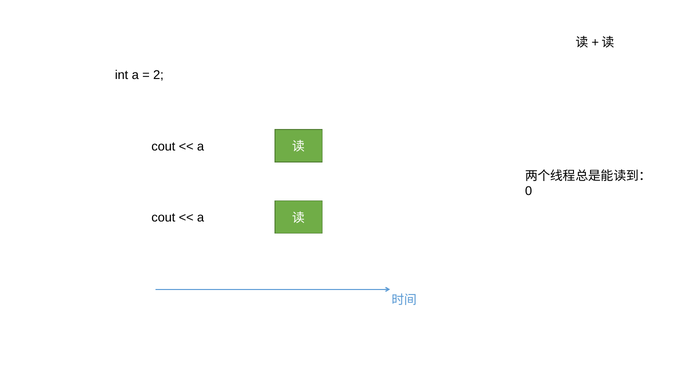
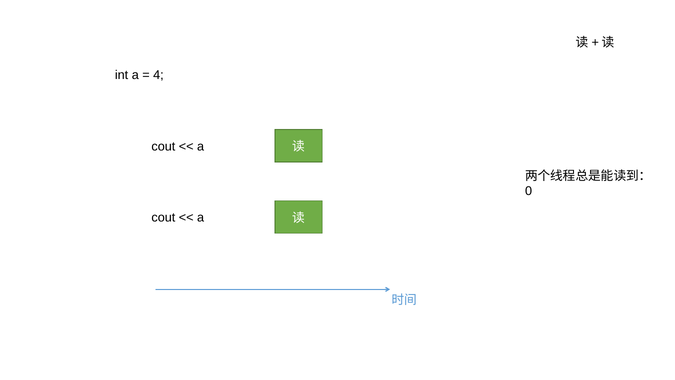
2: 2 -> 4
